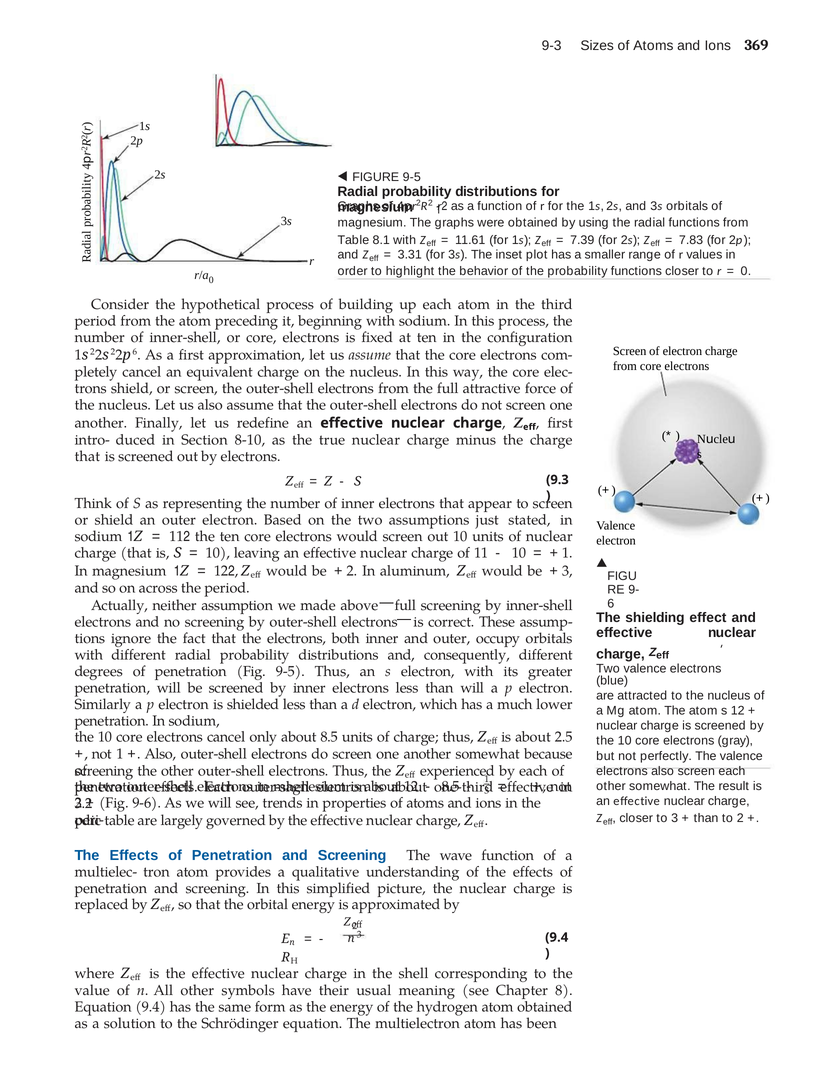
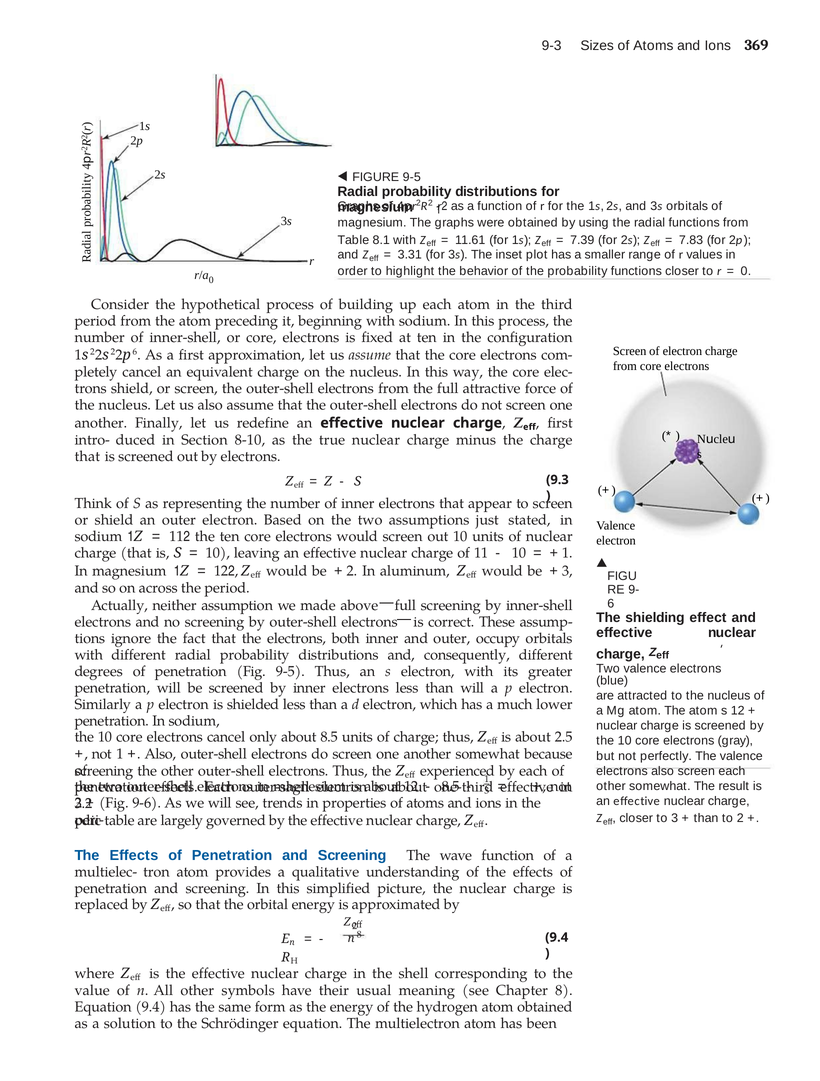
n 3: 3 -> 8
